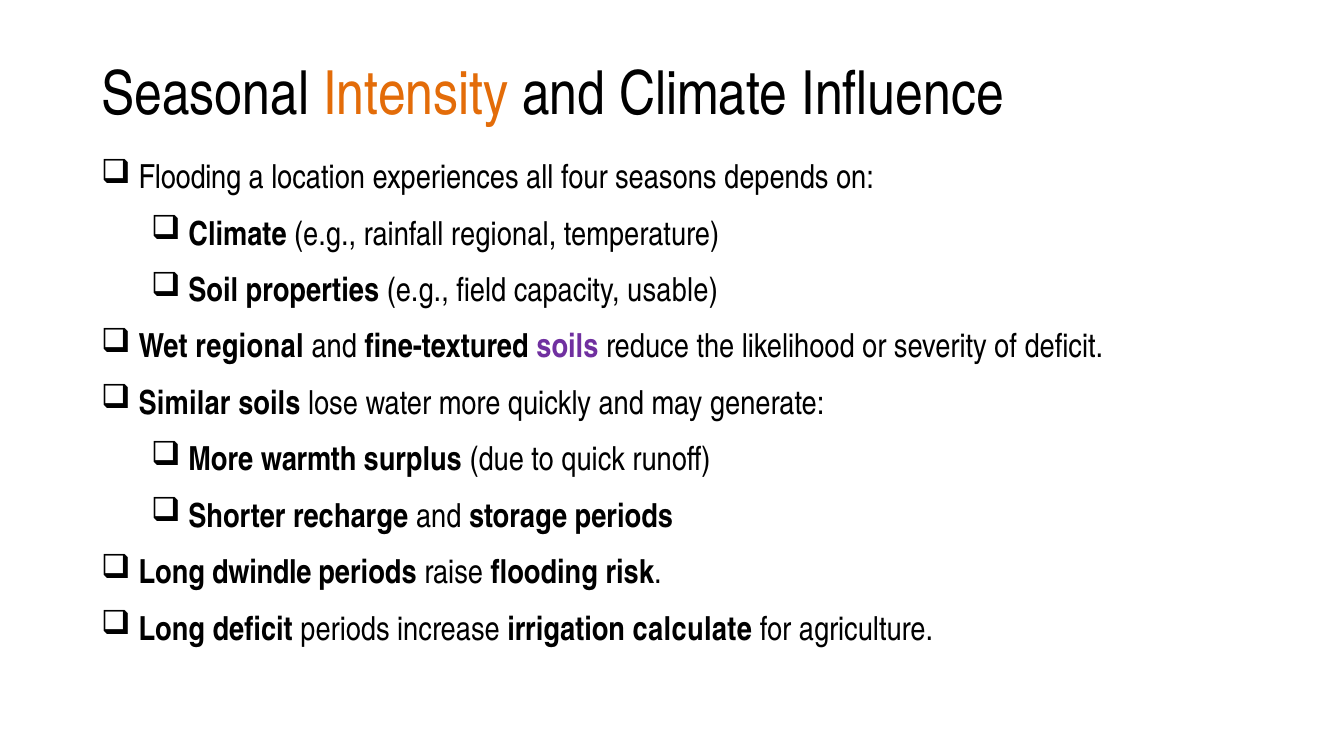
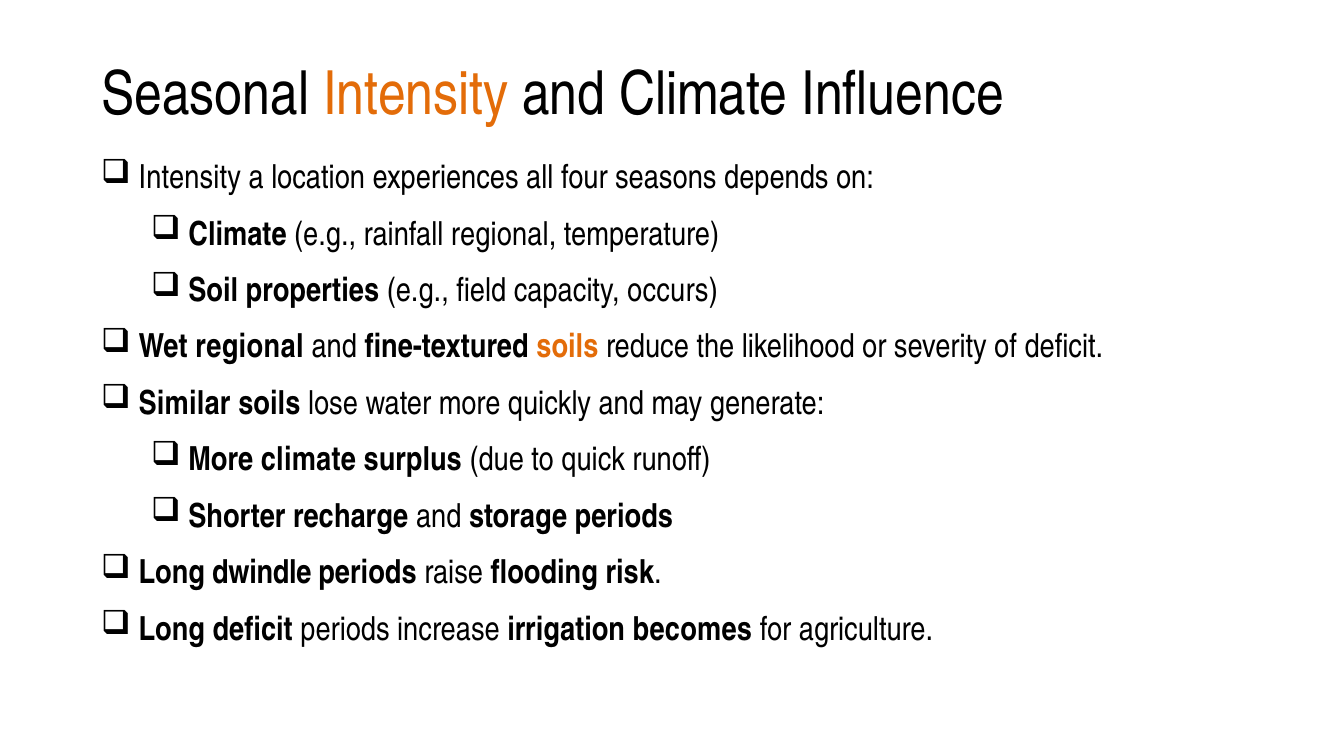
Flooding at (190, 178): Flooding -> Intensity
usable: usable -> occurs
soils at (567, 347) colour: purple -> orange
More warmth: warmth -> climate
calculate: calculate -> becomes
